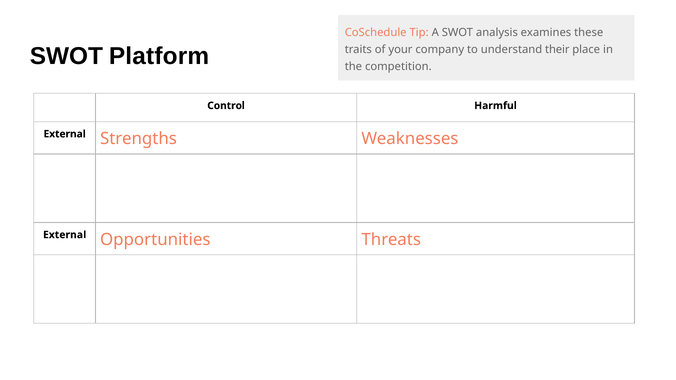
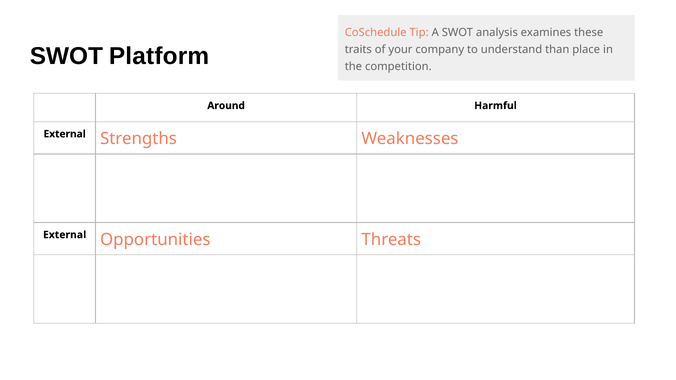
their: their -> than
Control: Control -> Around
